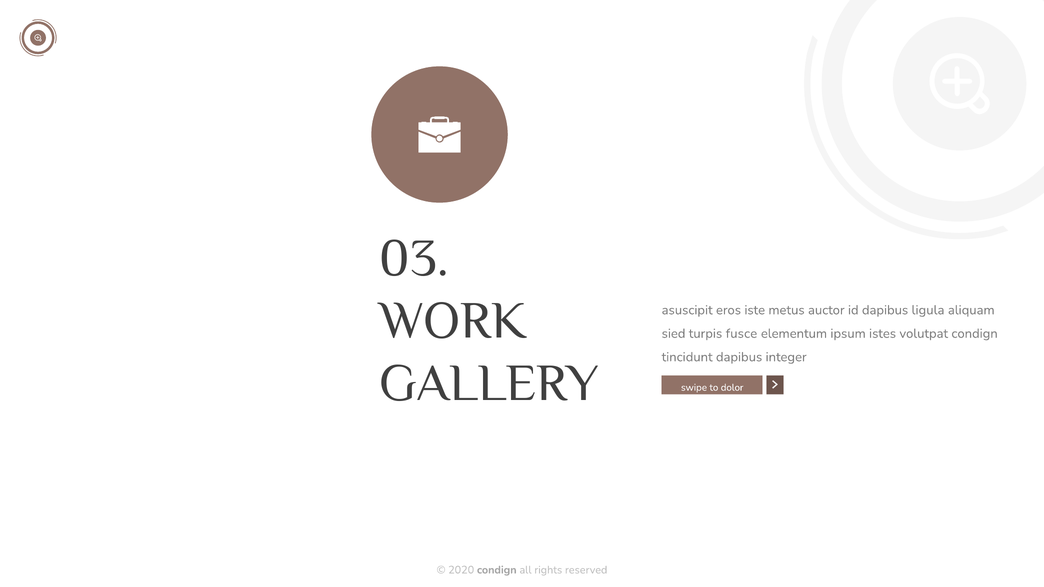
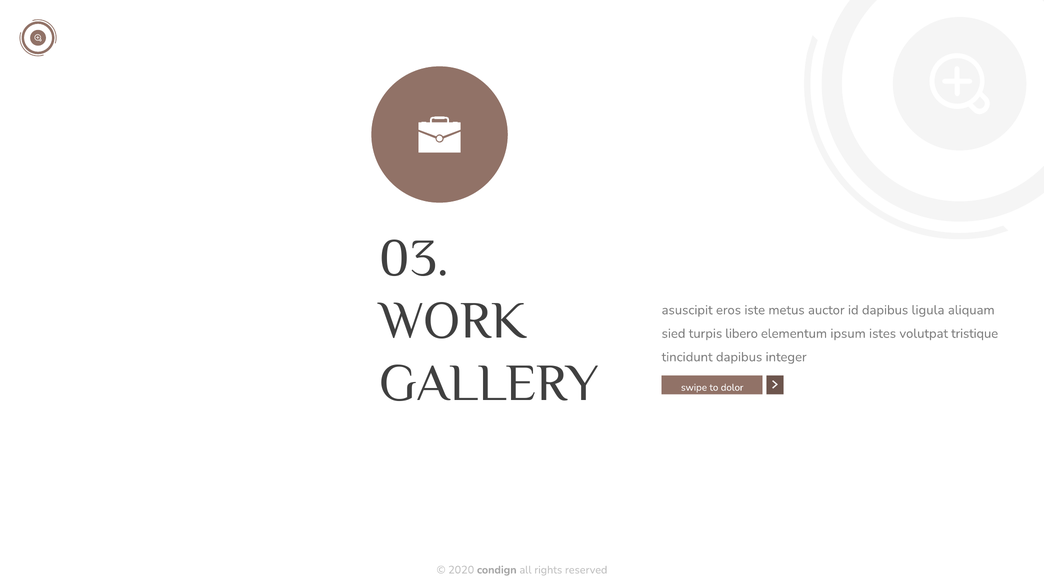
fusce: fusce -> libero
volutpat condign: condign -> tristique
